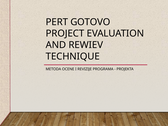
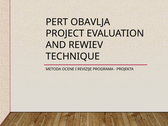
GOTOVO: GOTOVO -> OBAVLJA
